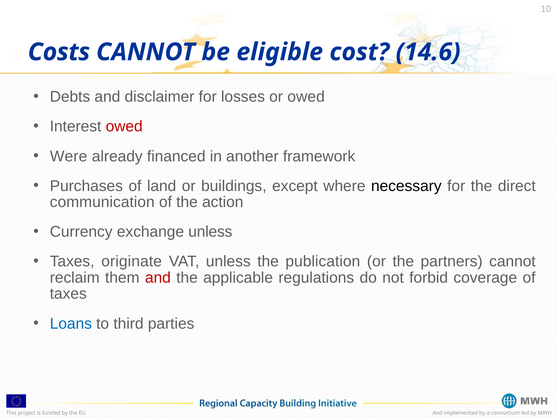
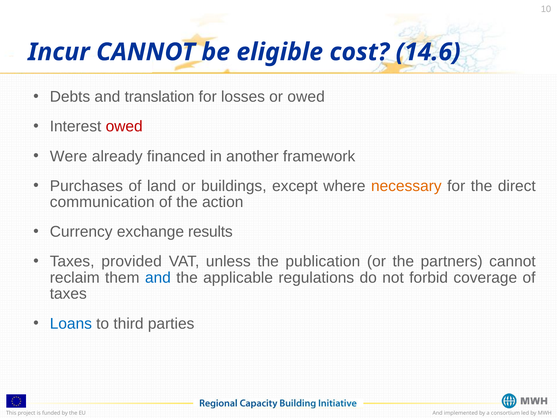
Costs: Costs -> Incur
disclaimer: disclaimer -> translation
necessary colour: black -> orange
exchange unless: unless -> results
originate: originate -> provided
and at (158, 278) colour: red -> blue
